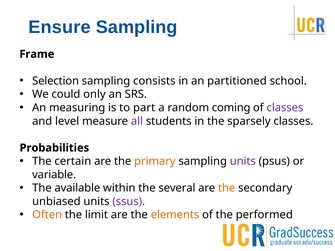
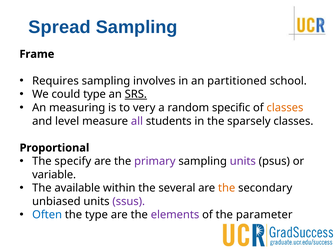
Ensure: Ensure -> Spread
Selection: Selection -> Requires
consists: consists -> involves
could only: only -> type
SRS underline: none -> present
part: part -> very
coming: coming -> specific
classes at (285, 108) colour: purple -> orange
Probabilities: Probabilities -> Proportional
certain: certain -> specify
primary colour: orange -> purple
Often colour: orange -> blue
the limit: limit -> type
elements colour: orange -> purple
performed: performed -> parameter
